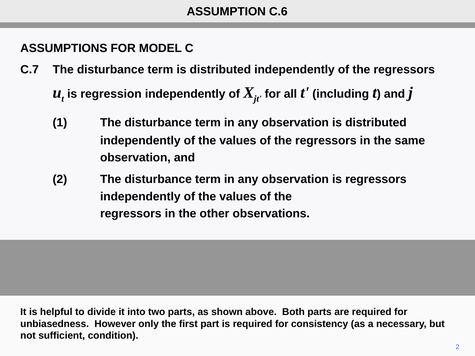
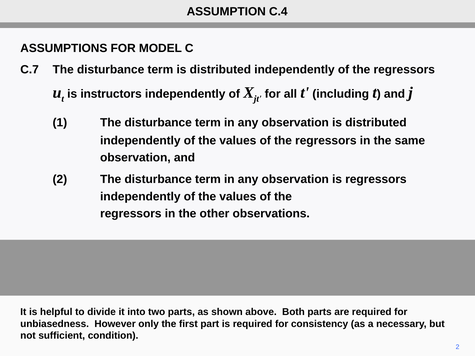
C.6: C.6 -> C.4
regression: regression -> instructors
